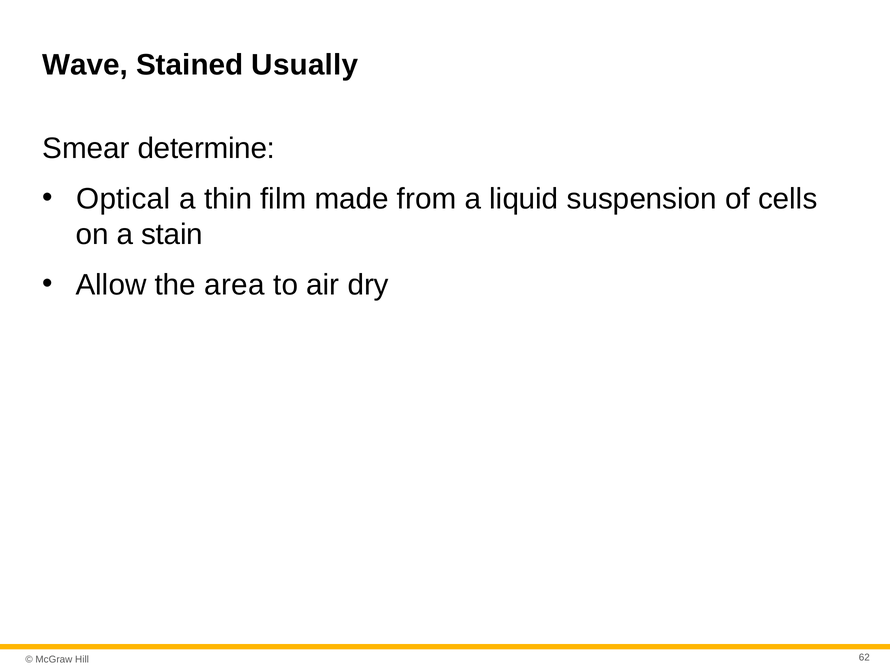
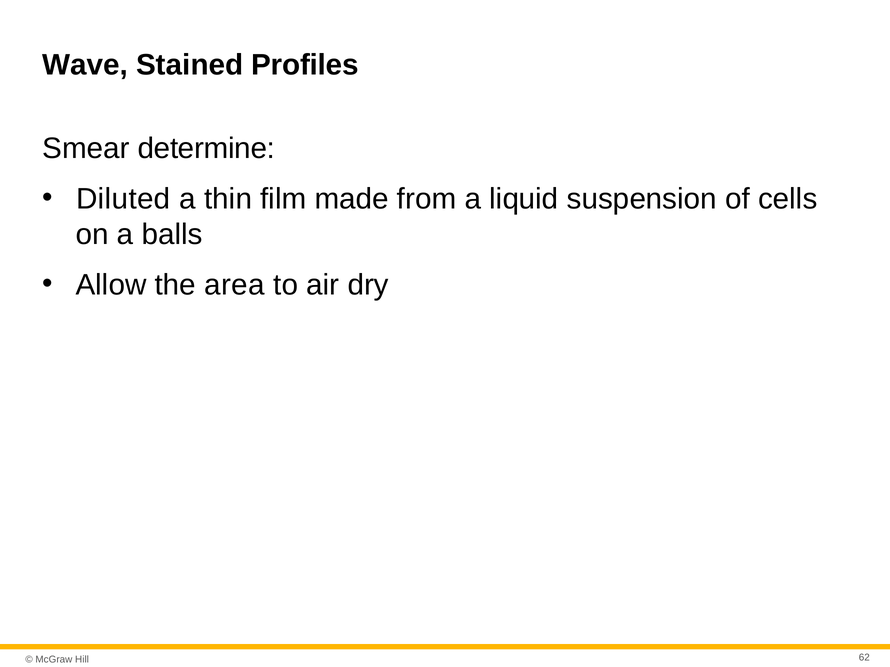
Usually: Usually -> Profiles
Optical: Optical -> Diluted
stain: stain -> balls
